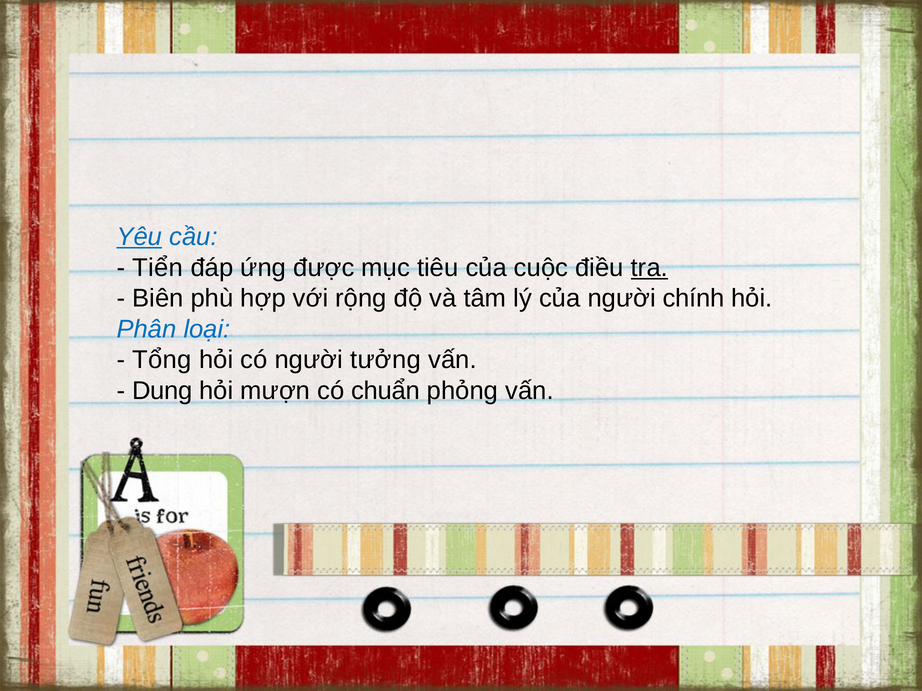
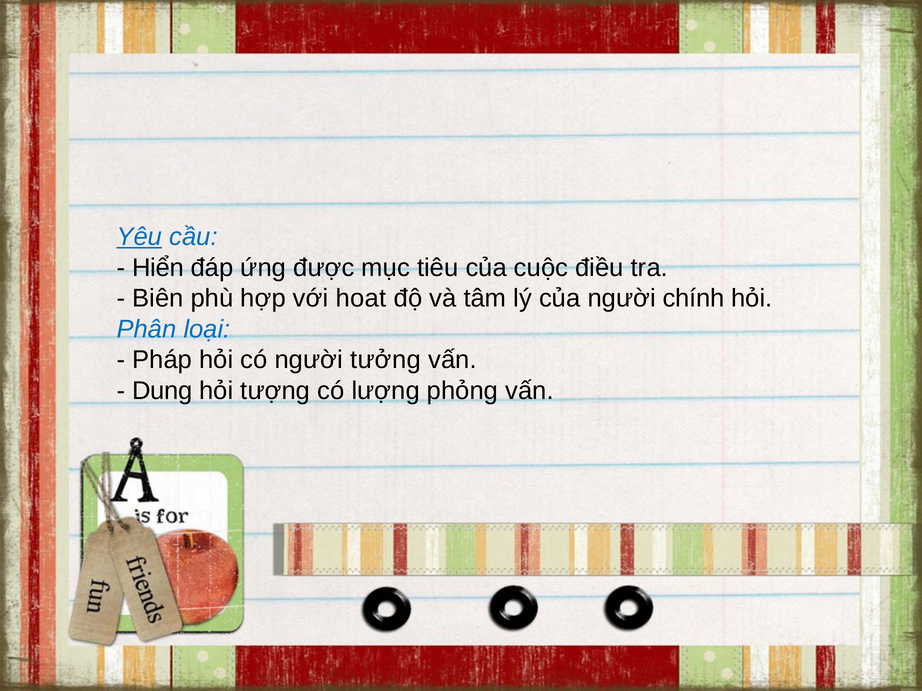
Tiển: Tiển -> Hiển
tra underline: present -> none
rộng: rộng -> hoat
Tổng: Tổng -> Pháp
mượn: mượn -> tượng
chuẩn: chuẩn -> lượng
